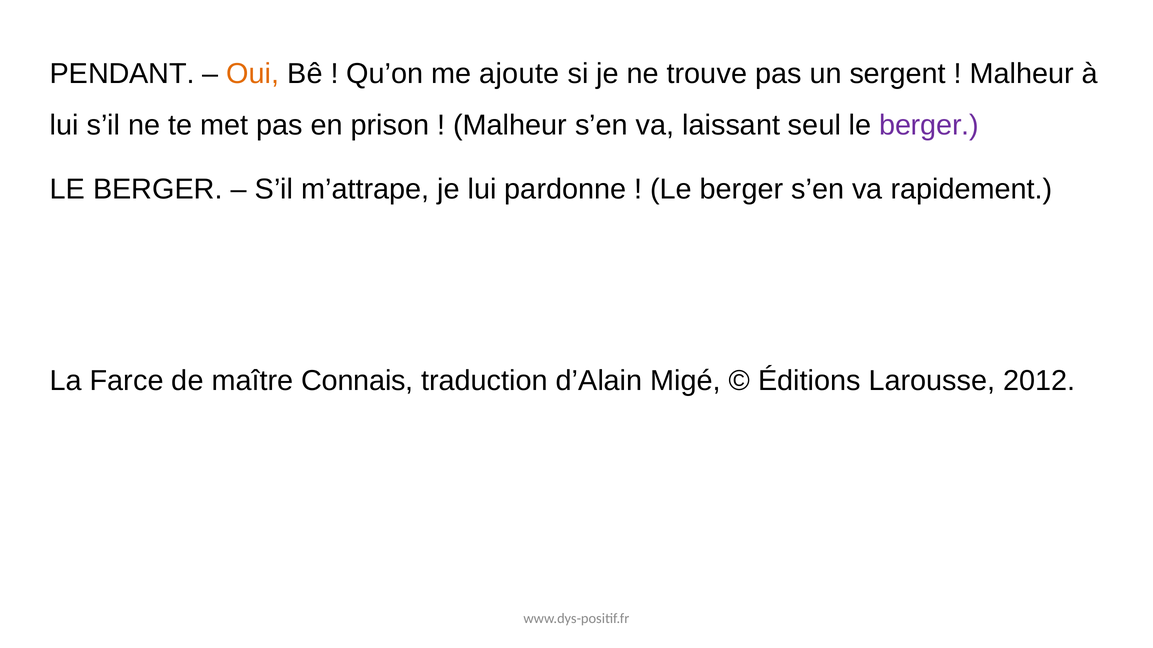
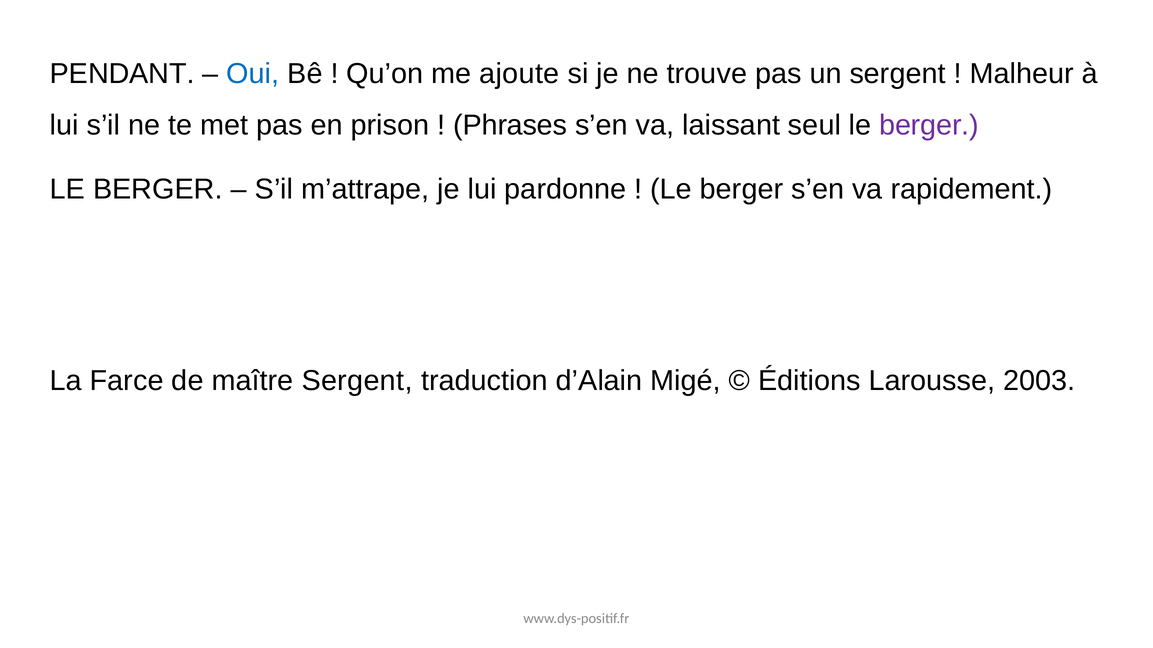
Oui colour: orange -> blue
Malheur at (510, 126): Malheur -> Phrases
maître Connais: Connais -> Sergent
2012: 2012 -> 2003
